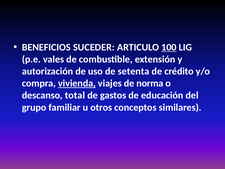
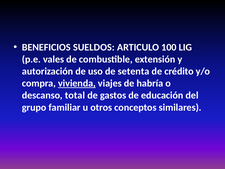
SUCEDER: SUCEDER -> SUELDOS
100 underline: present -> none
norma: norma -> habría
